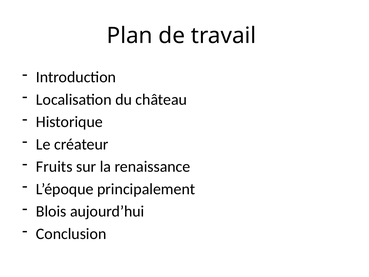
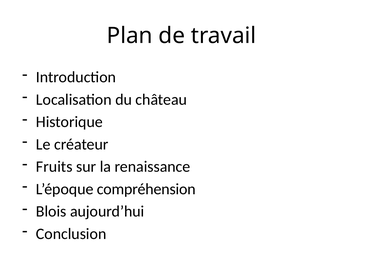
principalement: principalement -> compréhension
